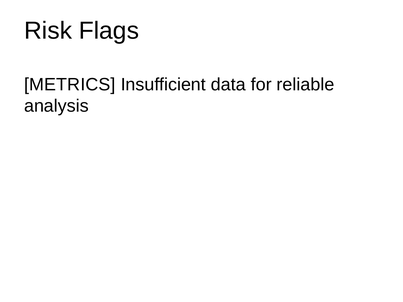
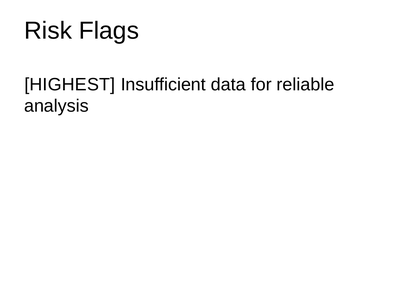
METRICS: METRICS -> HIGHEST
